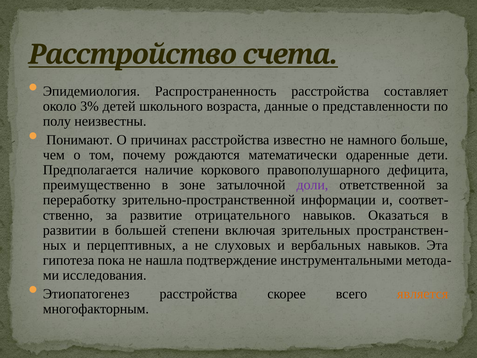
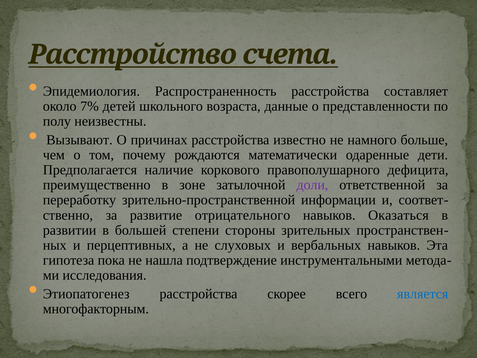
3%: 3% -> 7%
Понимают: Понимают -> Вызывают
включая: включая -> стороны
является colour: orange -> blue
